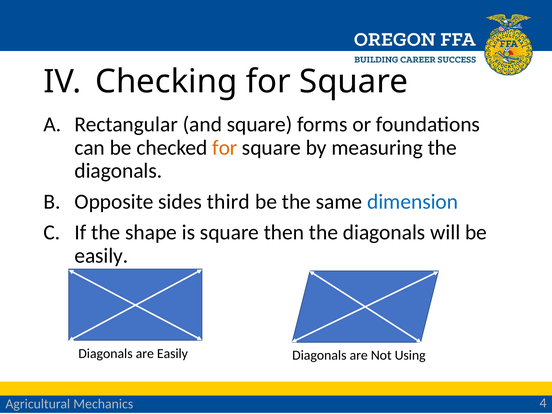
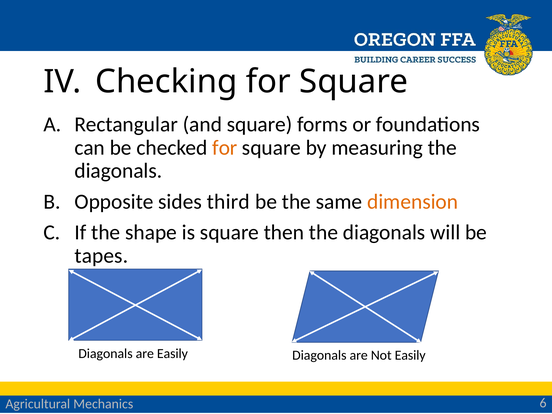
dimension colour: blue -> orange
easily at (101, 256): easily -> tapes
Not Using: Using -> Easily
4: 4 -> 6
